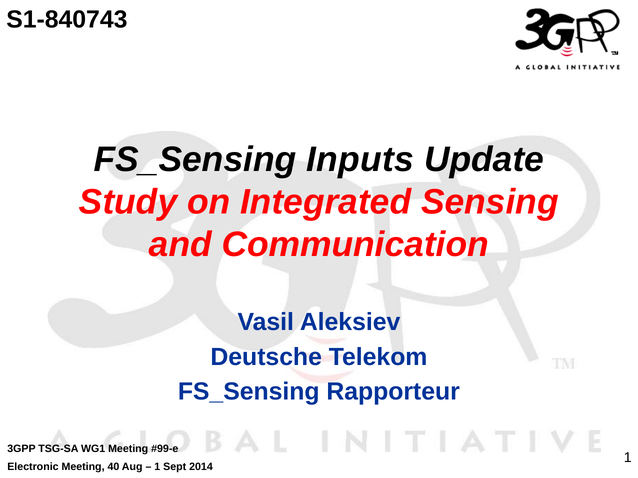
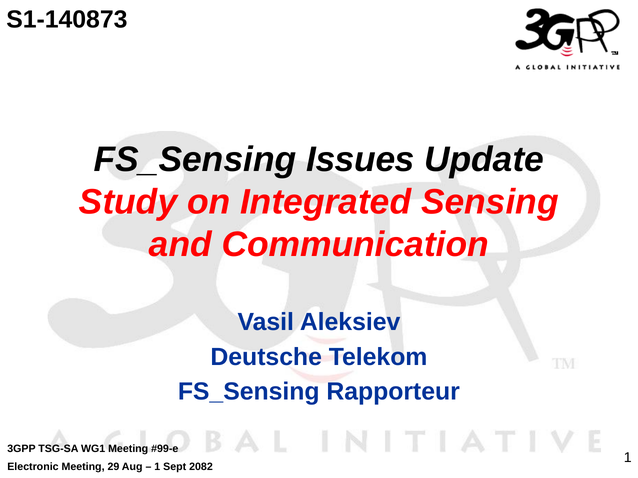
S1-840743: S1-840743 -> S1-140873
Inputs: Inputs -> Issues
40: 40 -> 29
2014: 2014 -> 2082
